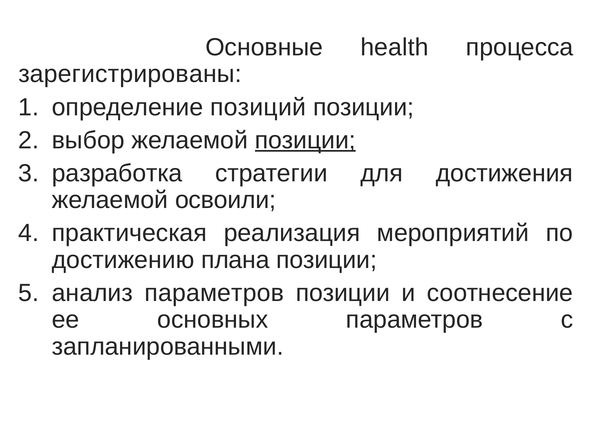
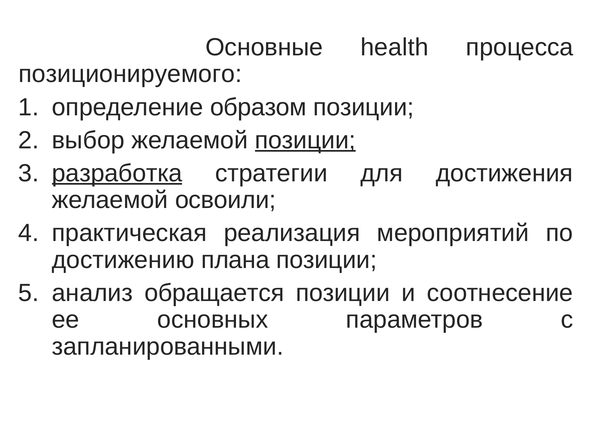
зарегистрированы: зарегистрированы -> позиционируемого
позиций: позиций -> образом
разработка underline: none -> present
анализ параметров: параметров -> обращается
